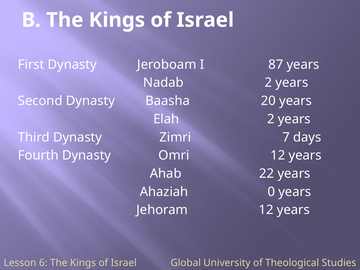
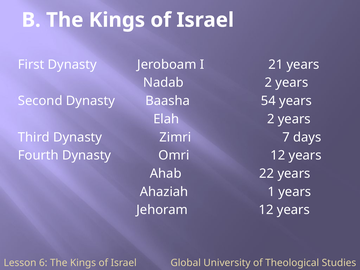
87: 87 -> 21
20: 20 -> 54
0: 0 -> 1
